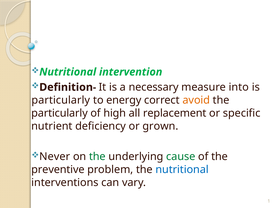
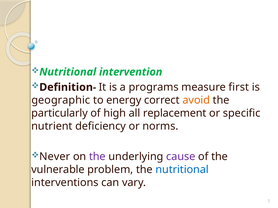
necessary: necessary -> programs
into: into -> first
particularly at (61, 100): particularly -> geographic
grown: grown -> norms
the at (97, 157) colour: green -> purple
cause colour: green -> purple
preventive: preventive -> vulnerable
